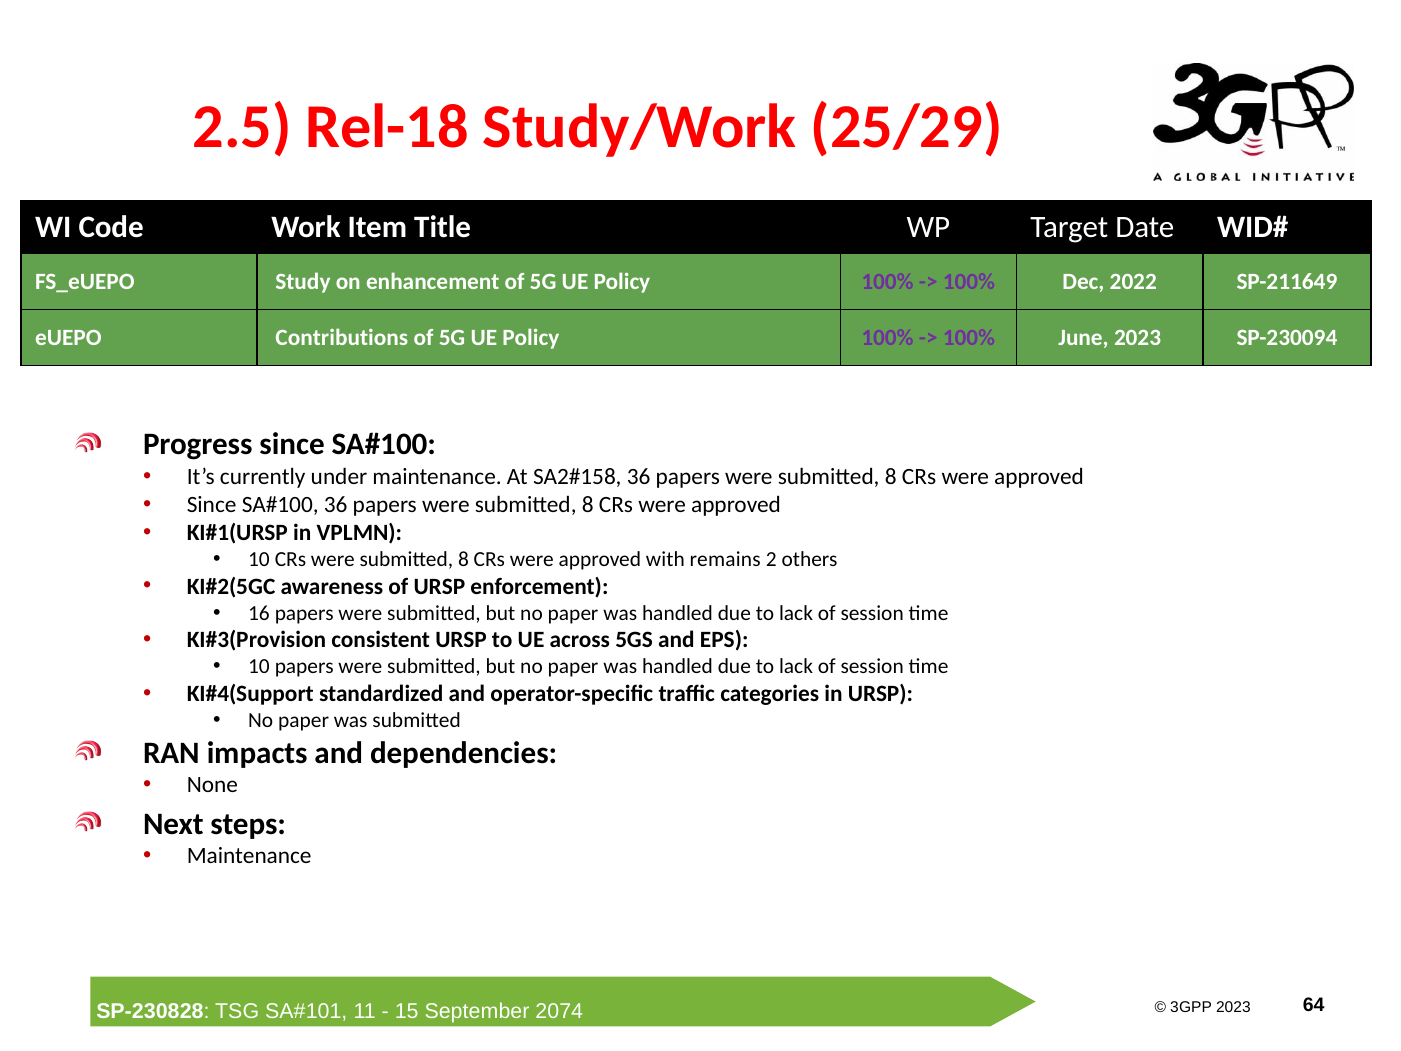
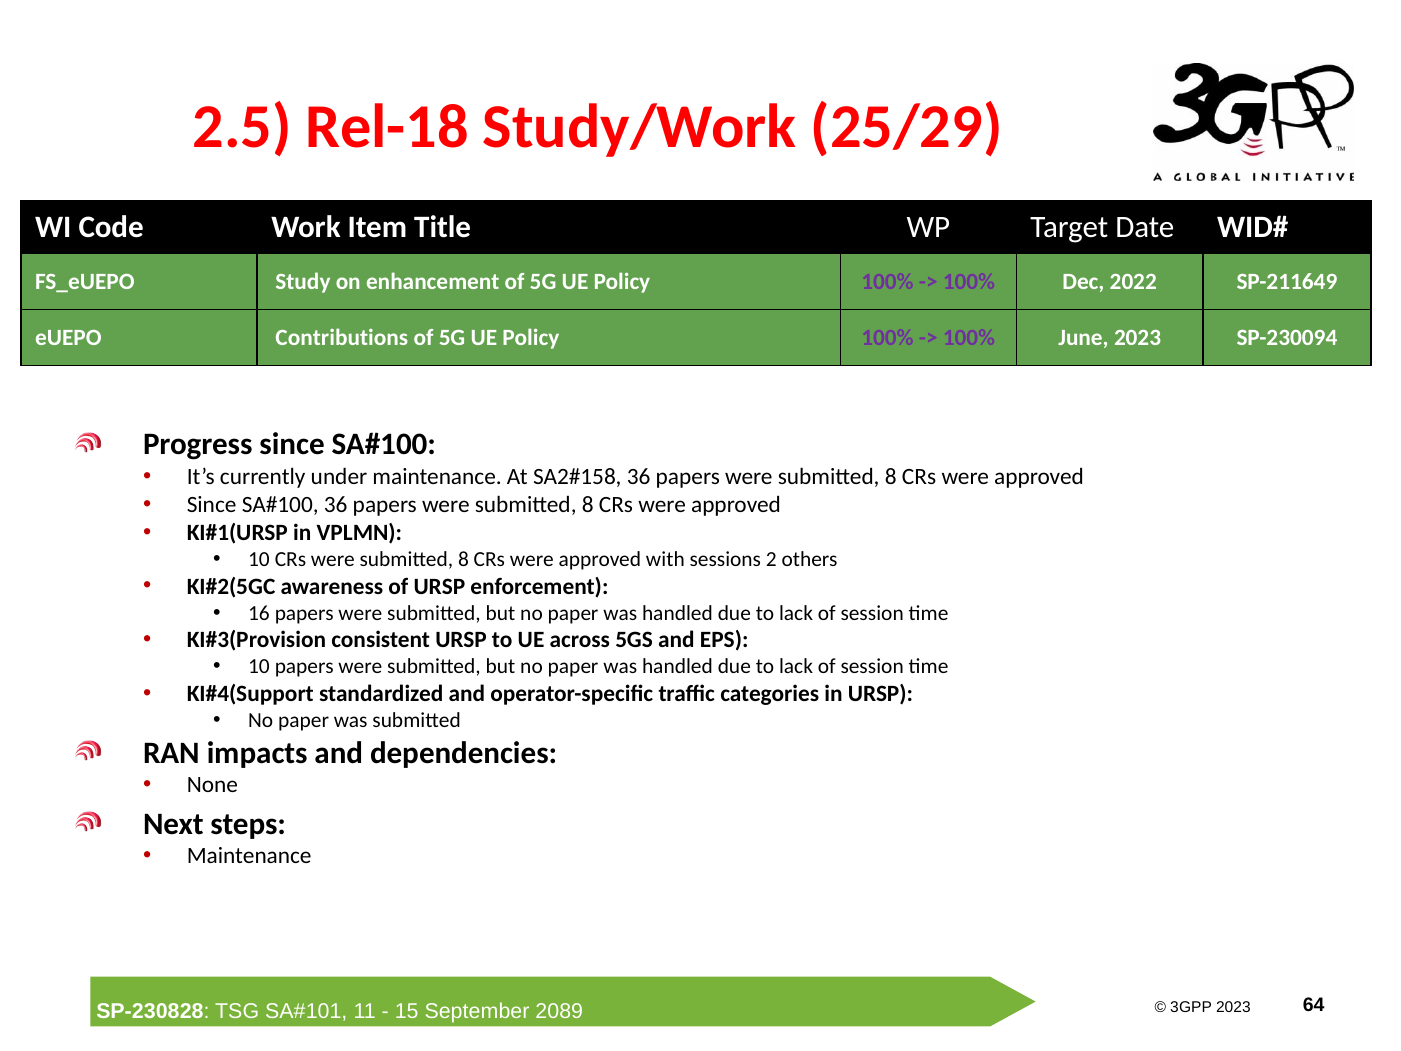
remains: remains -> sessions
2074: 2074 -> 2089
